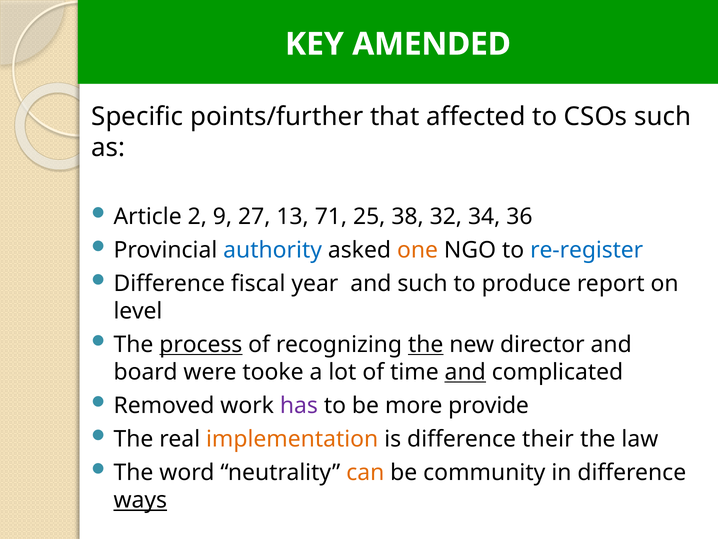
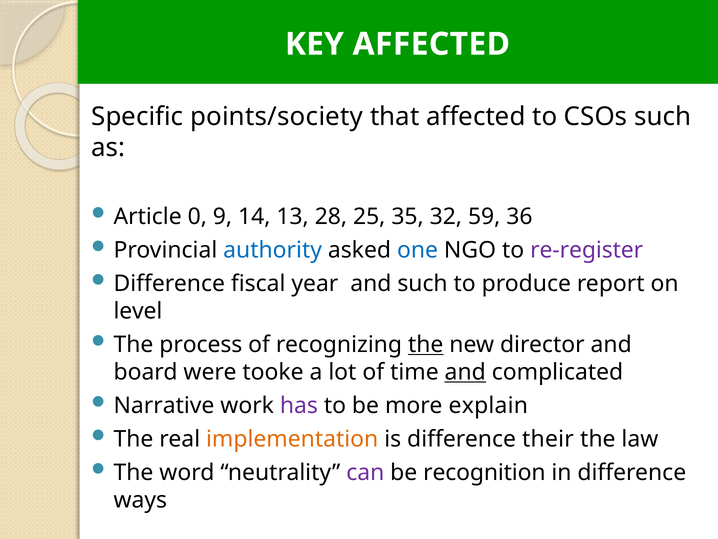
KEY AMENDED: AMENDED -> AFFECTED
points/further: points/further -> points/society
2: 2 -> 0
27: 27 -> 14
71: 71 -> 28
38: 38 -> 35
34: 34 -> 59
one colour: orange -> blue
re-register colour: blue -> purple
process underline: present -> none
Removed: Removed -> Narrative
provide: provide -> explain
can colour: orange -> purple
community: community -> recognition
ways underline: present -> none
